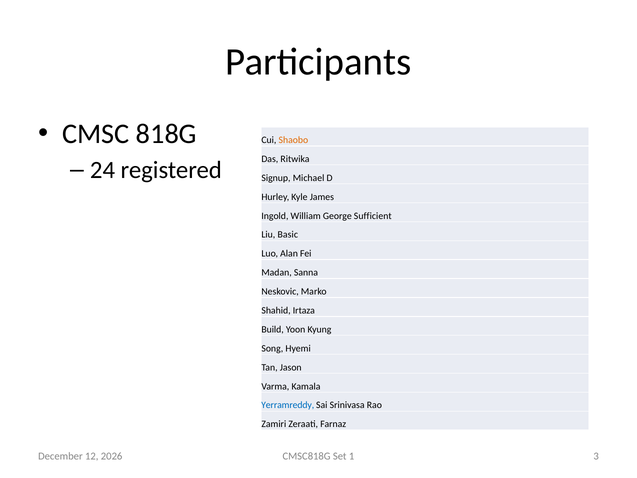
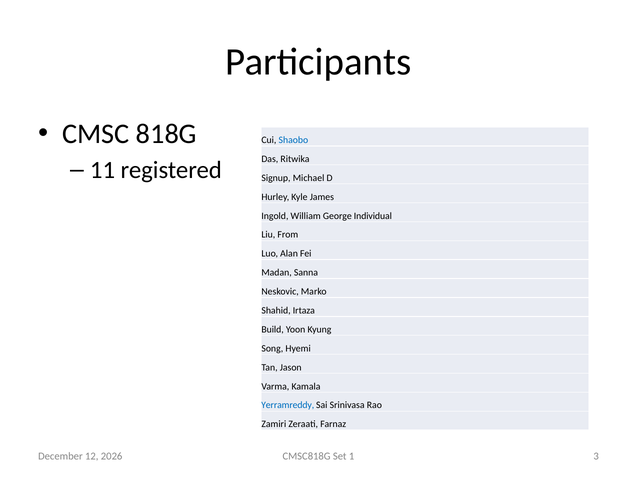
Shaobo colour: orange -> blue
24: 24 -> 11
Sufficient: Sufficient -> Individual
Basic: Basic -> From
